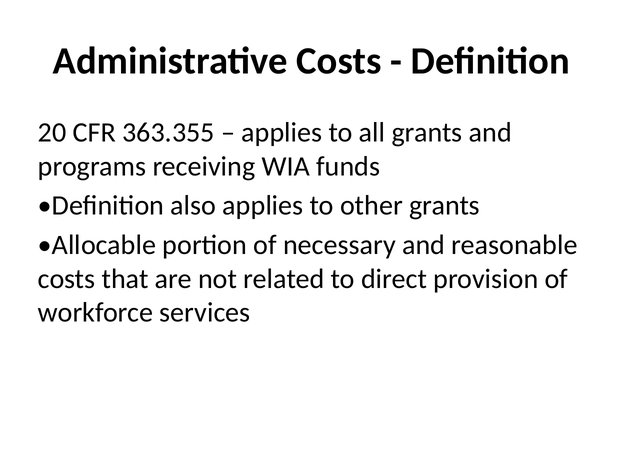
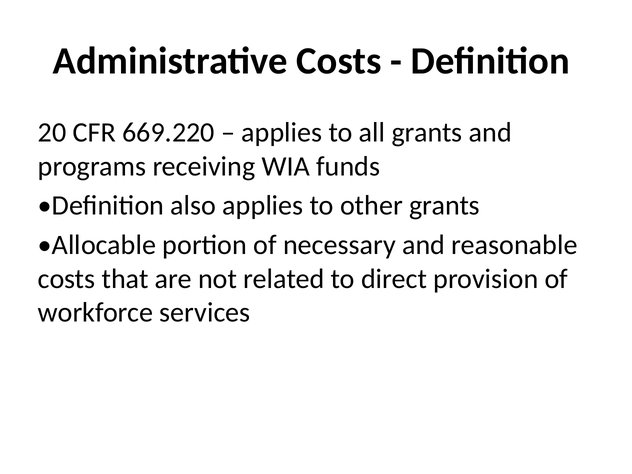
363.355: 363.355 -> 669.220
